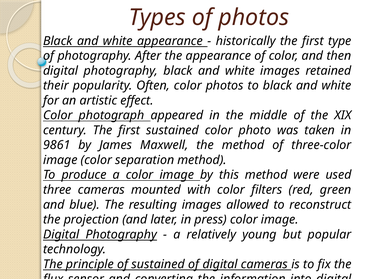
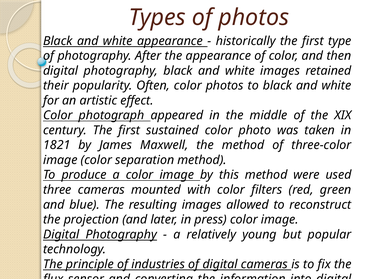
9861: 9861 -> 1821
of sustained: sustained -> industries
